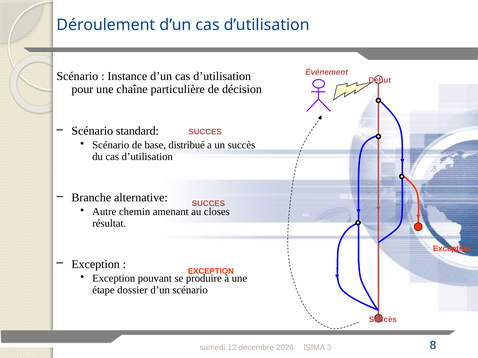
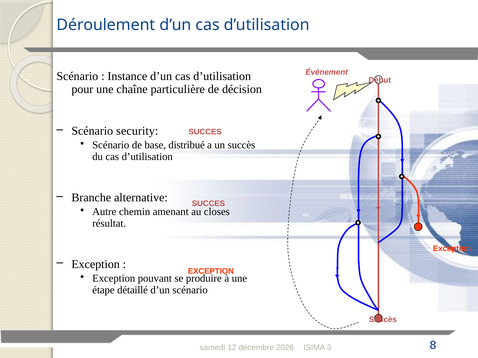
standard: standard -> security
dossier: dossier -> détaillé
